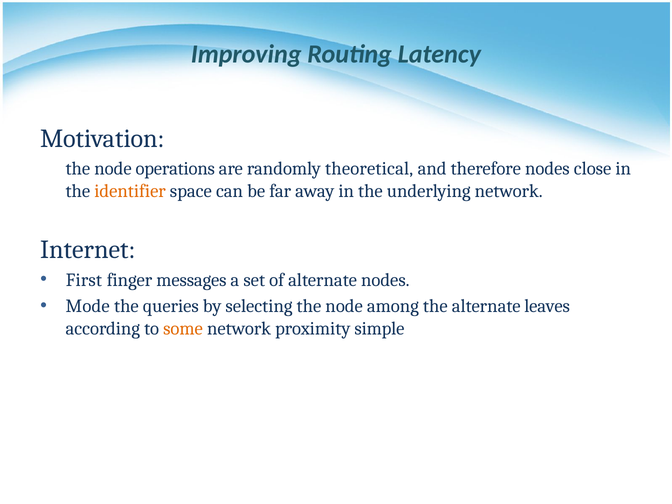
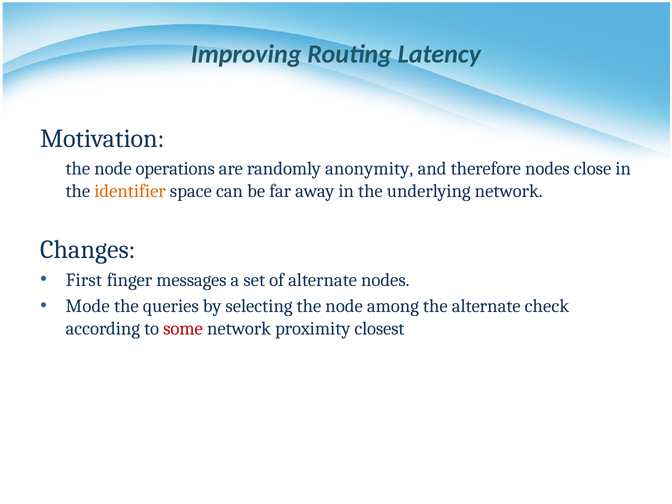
theoretical: theoretical -> anonymity
Internet: Internet -> Changes
leaves: leaves -> check
some colour: orange -> red
simple: simple -> closest
